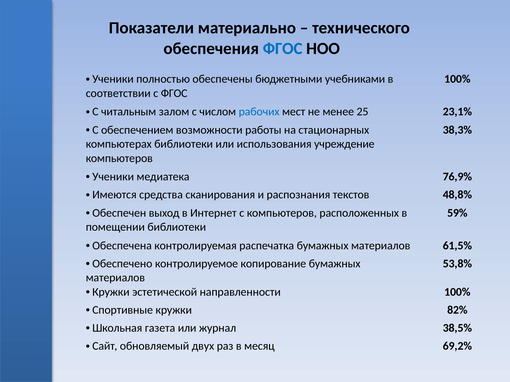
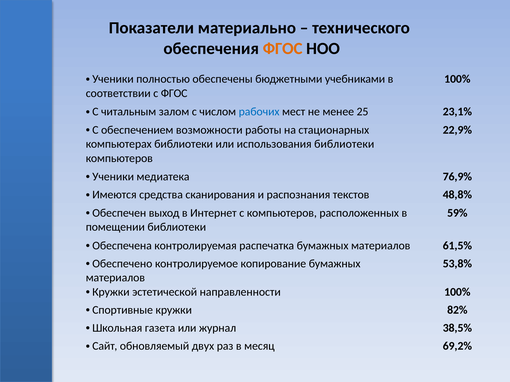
ФГОС at (283, 49) colour: blue -> orange
38,3%: 38,3% -> 22,9%
использования учреждение: учреждение -> библиотеки
